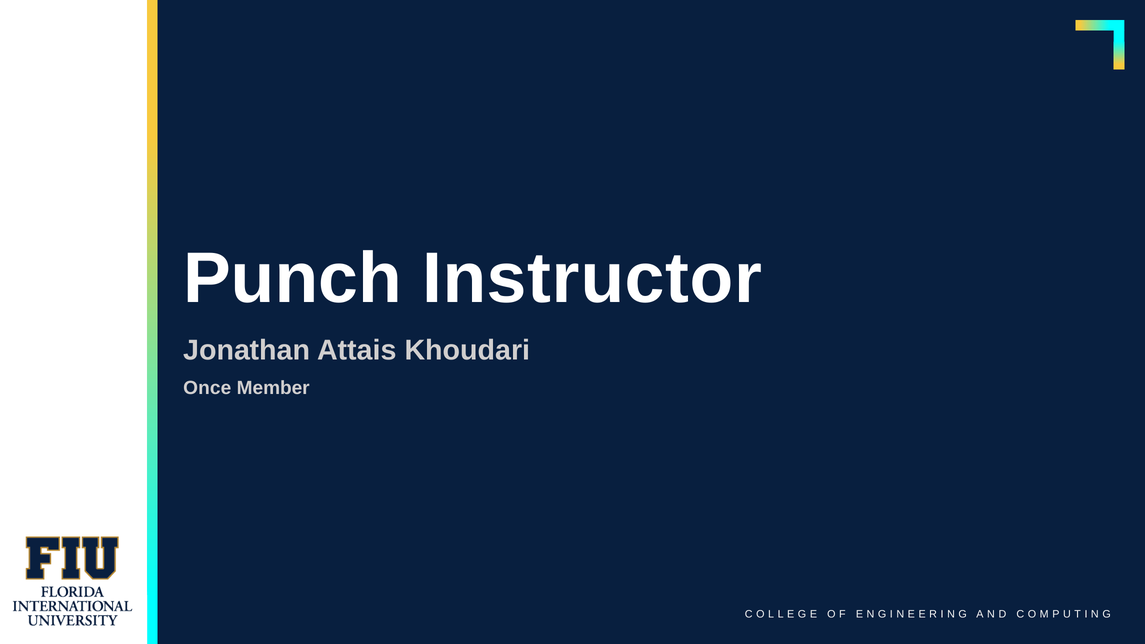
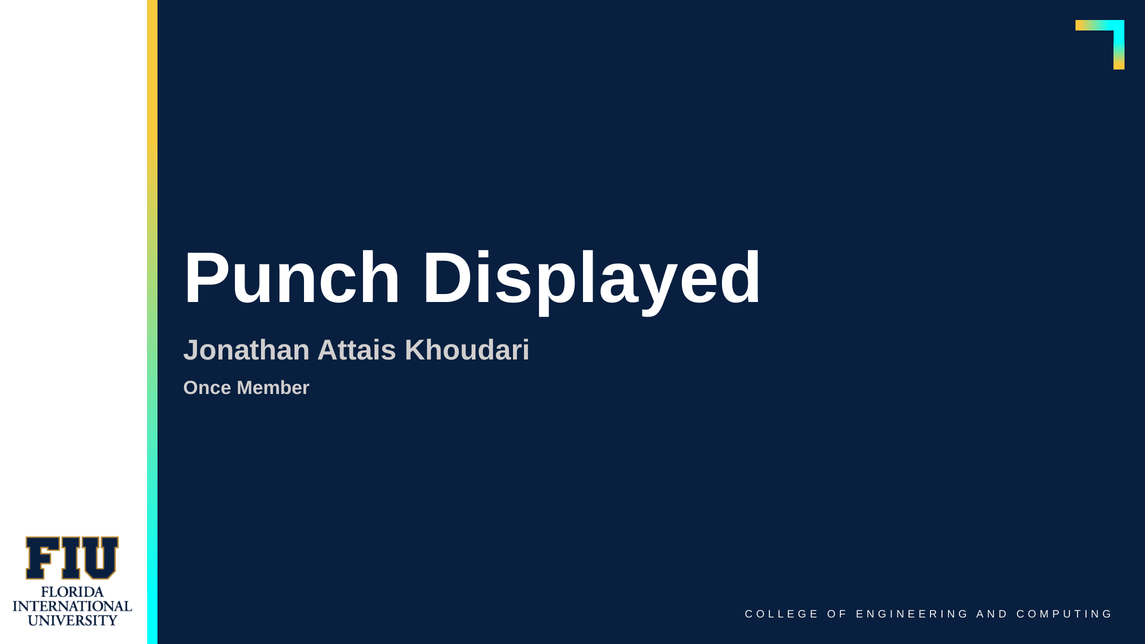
Instructor: Instructor -> Displayed
